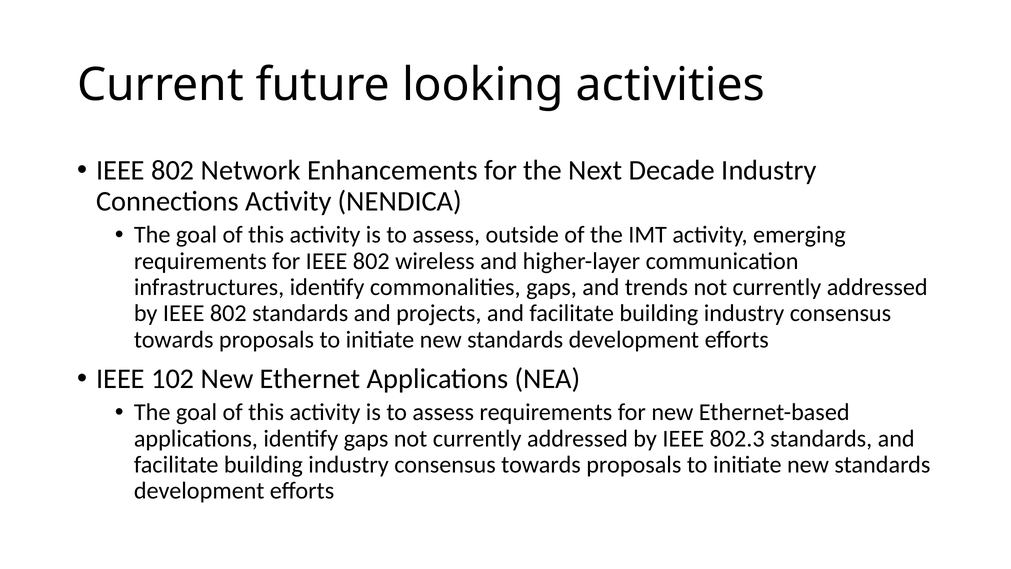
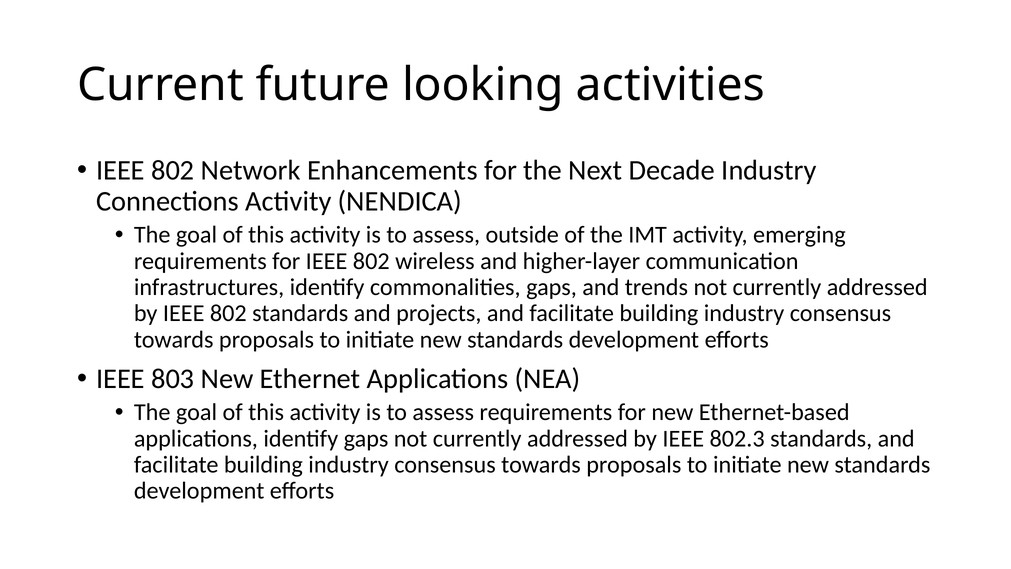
102: 102 -> 803
